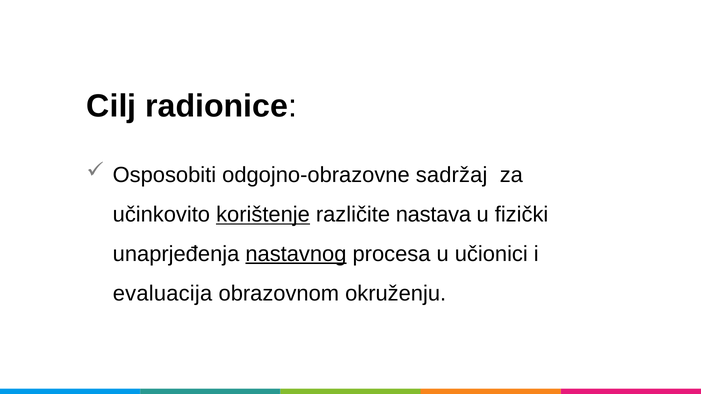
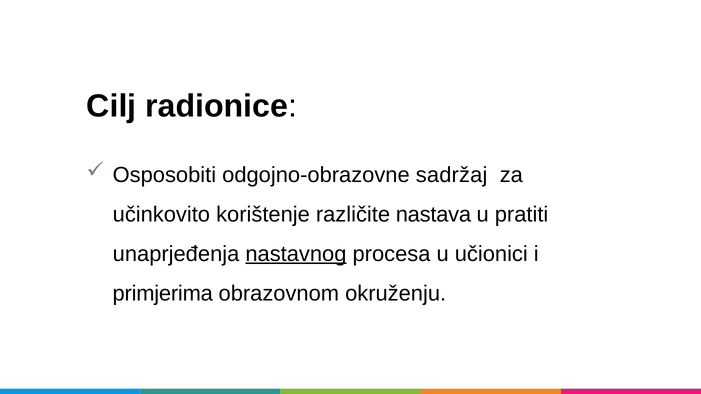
korištenje underline: present -> none
fizički: fizički -> pratiti
evaluacija: evaluacija -> primjerima
